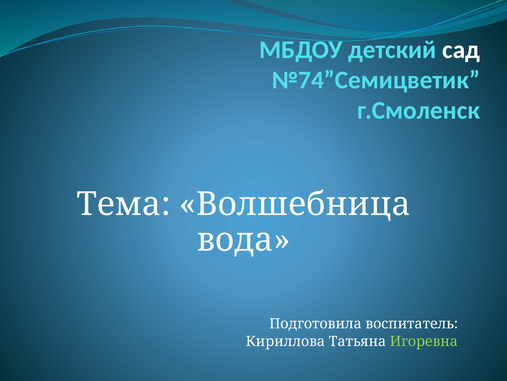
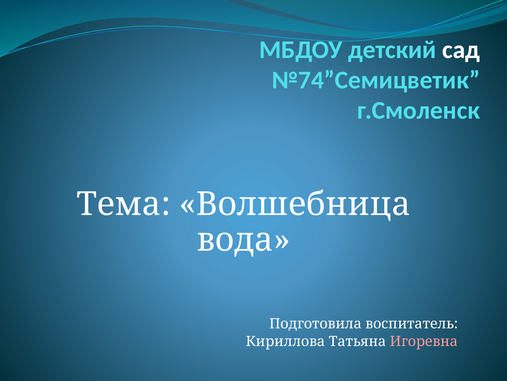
Игоревна colour: light green -> pink
